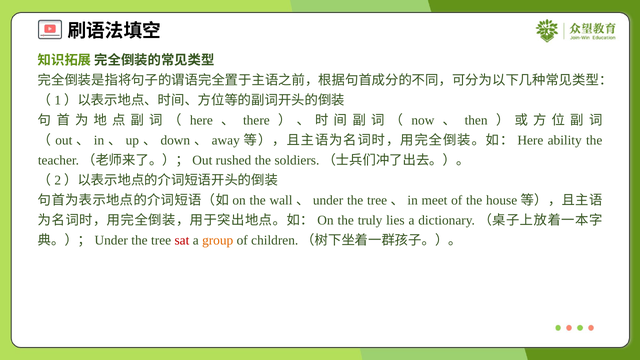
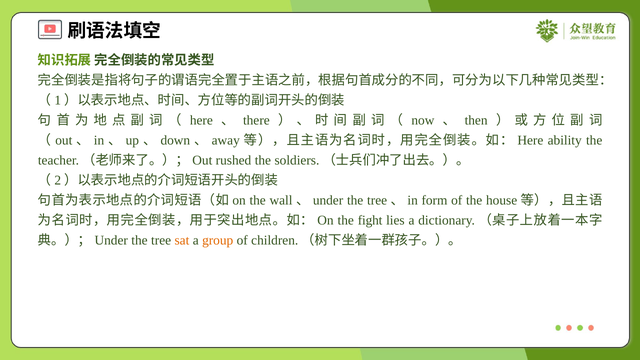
meet: meet -> form
truly: truly -> fight
sat colour: red -> orange
